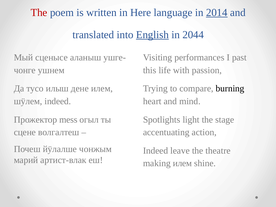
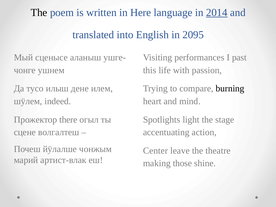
The at (39, 12) colour: red -> black
English underline: present -> none
2044: 2044 -> 2095
mess: mess -> there
Indeed at (156, 151): Indeed -> Center
making илем: илем -> those
